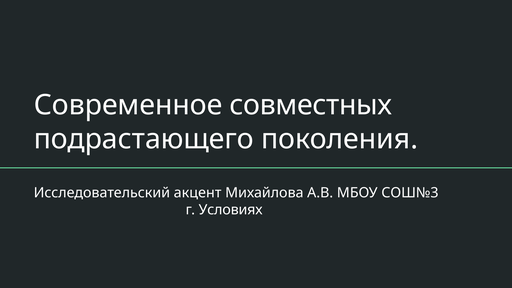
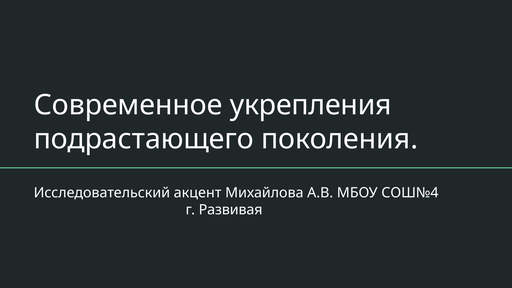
совместных: совместных -> укрепления
СОШ№3: СОШ№3 -> СОШ№4
Условиях: Условиях -> Развивая
